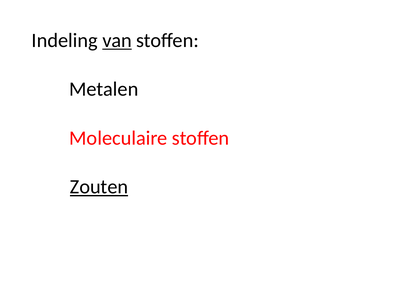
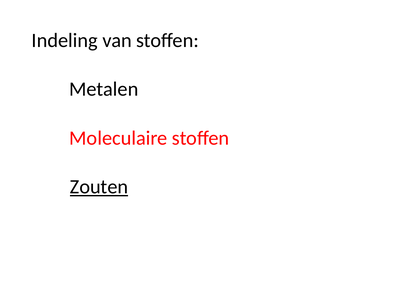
van underline: present -> none
